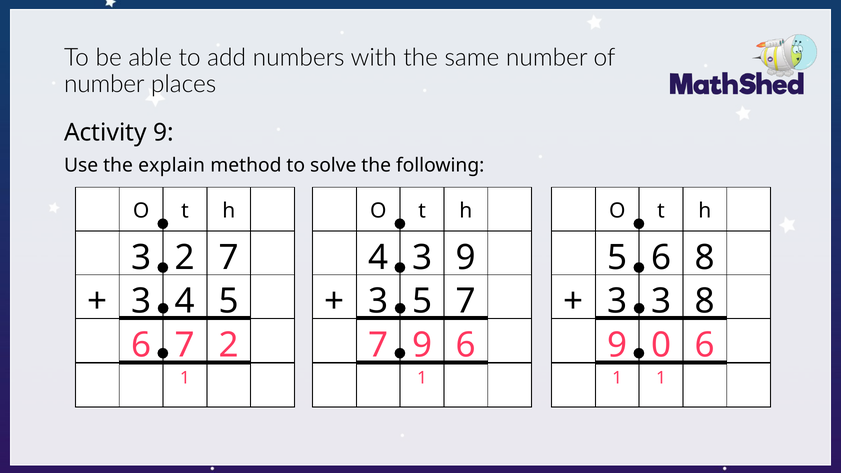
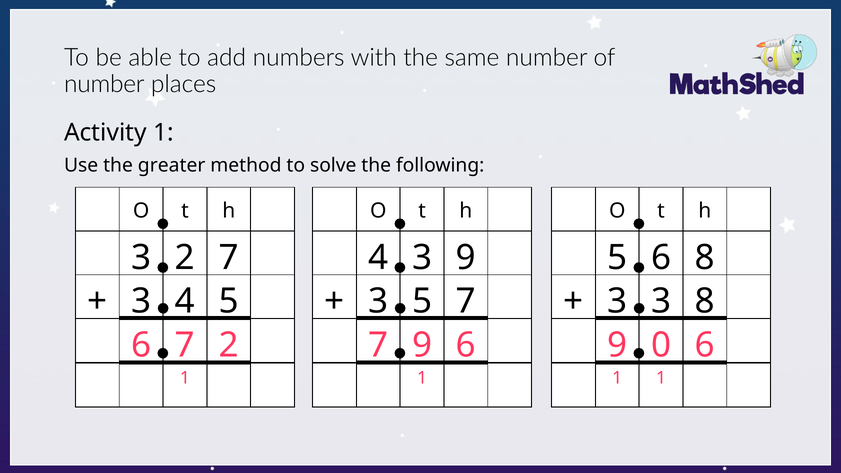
Activity 9: 9 -> 1
explain: explain -> greater
